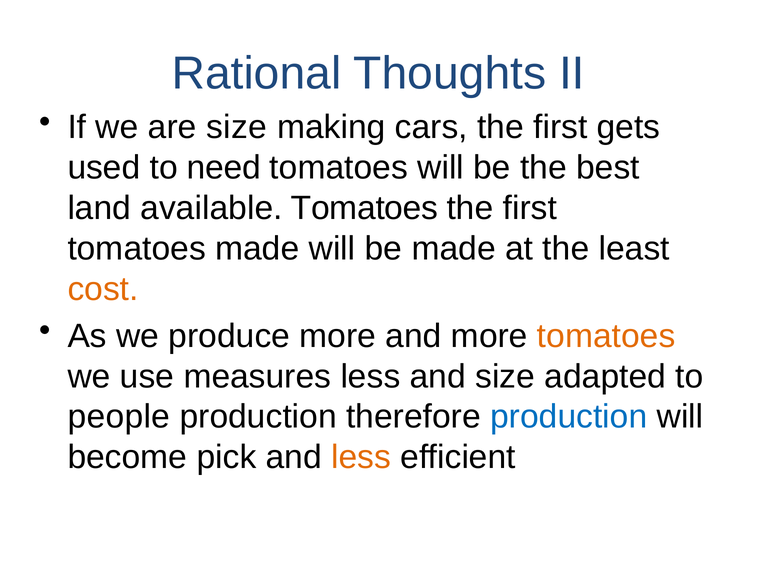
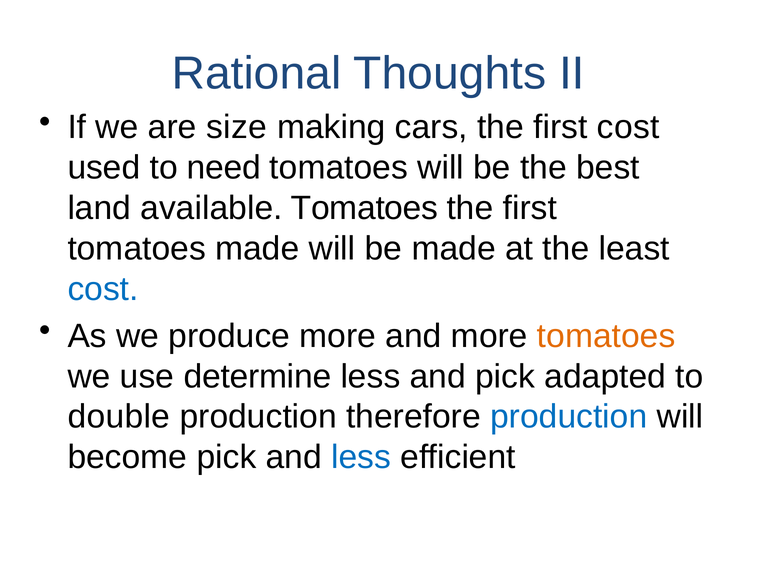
first gets: gets -> cost
cost at (103, 289) colour: orange -> blue
measures: measures -> determine
and size: size -> pick
people: people -> double
less at (361, 457) colour: orange -> blue
